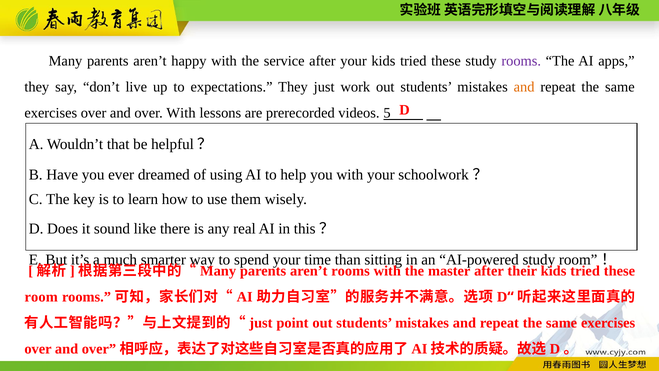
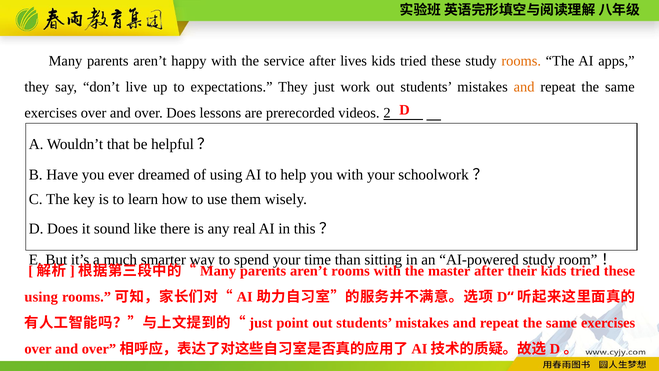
after your: your -> lives
rooms at (521, 61) colour: purple -> orange
over With: With -> Does
5: 5 -> 2
room at (41, 297): room -> using
